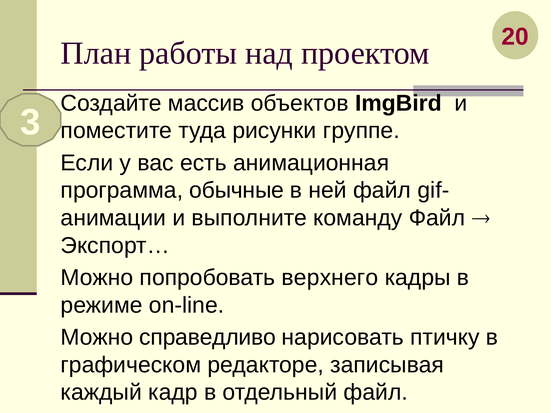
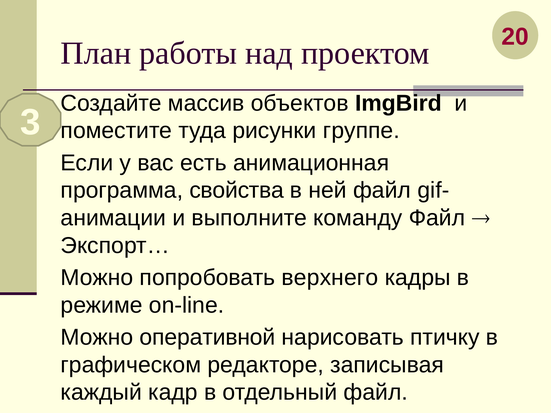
обычные: обычные -> свойства
справедливо: справедливо -> оперативной
